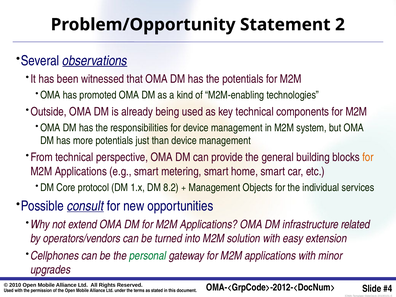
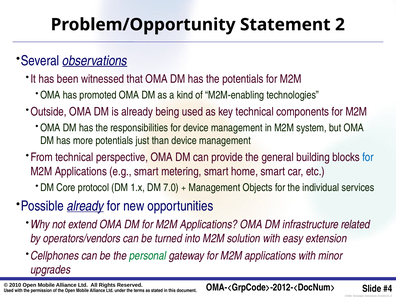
for at (368, 157) colour: orange -> blue
8.2: 8.2 -> 7.0
Possible consult: consult -> already
